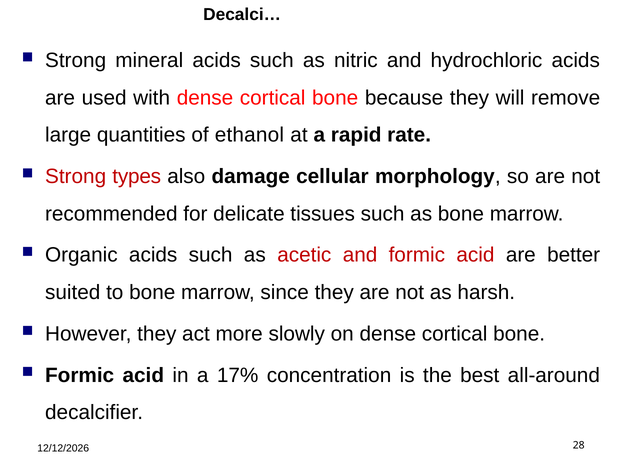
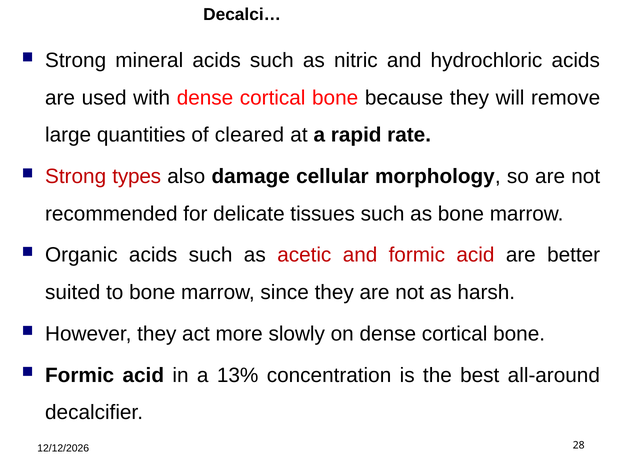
ethanol: ethanol -> cleared
17%: 17% -> 13%
